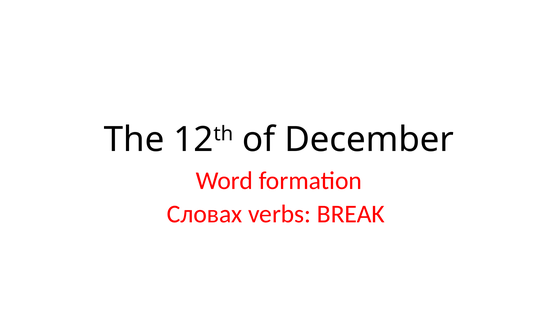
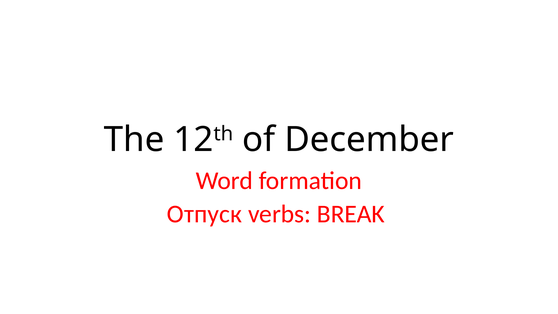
Словах: Словах -> Отпуск
